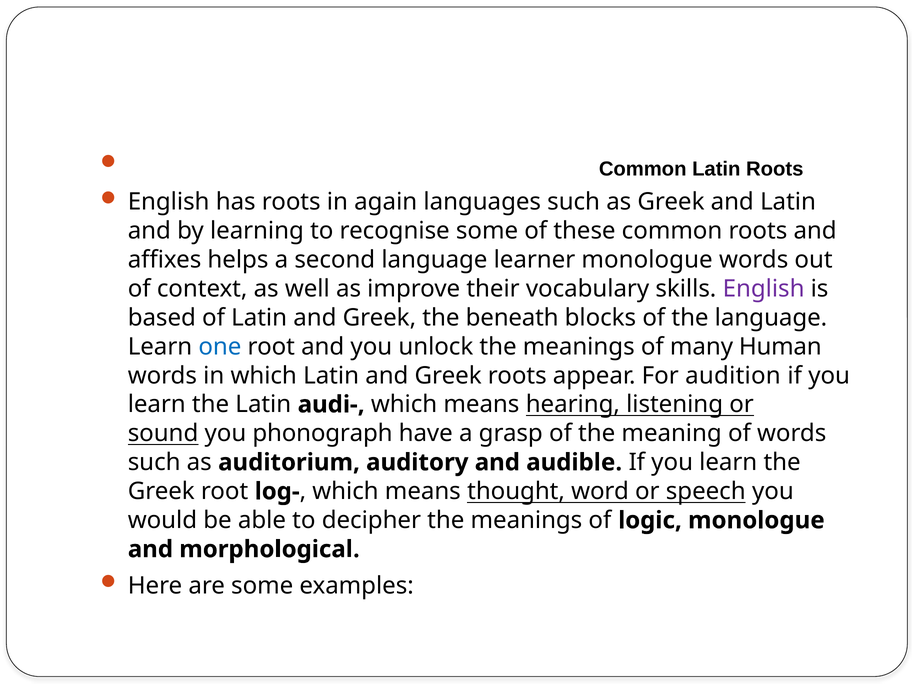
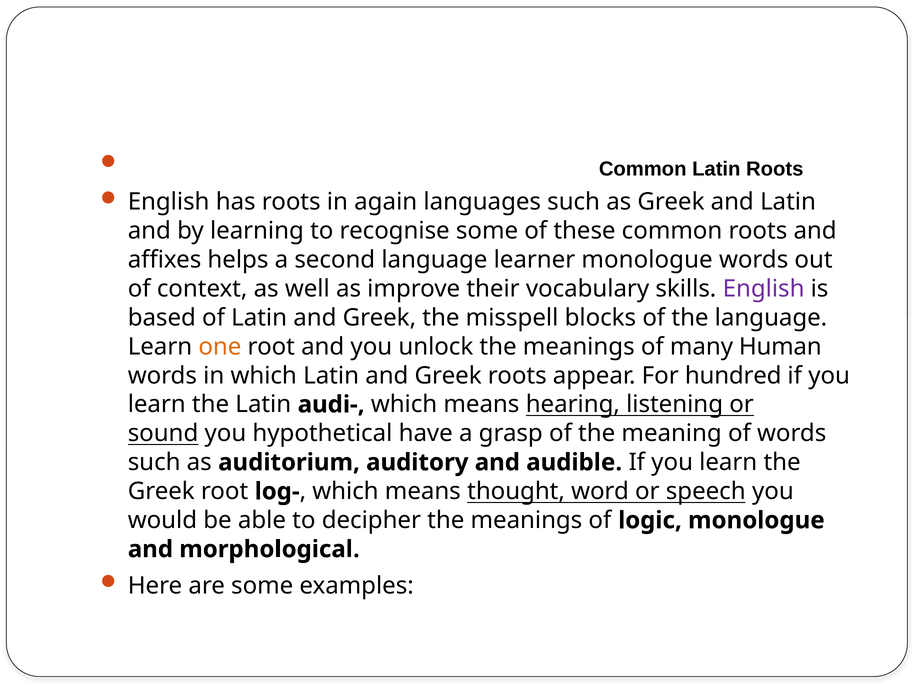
beneath: beneath -> misspell
one colour: blue -> orange
audition: audition -> hundred
phonograph: phonograph -> hypothetical
